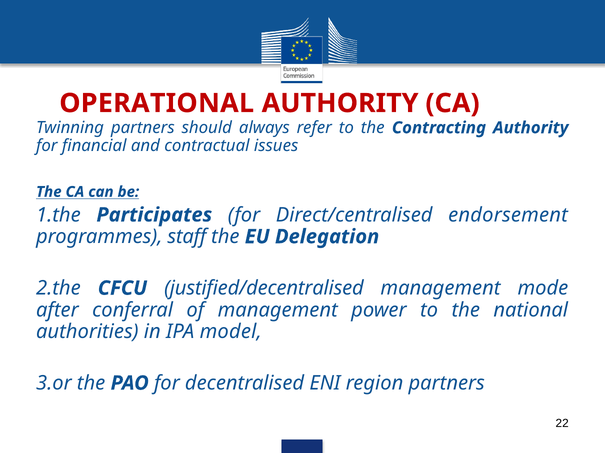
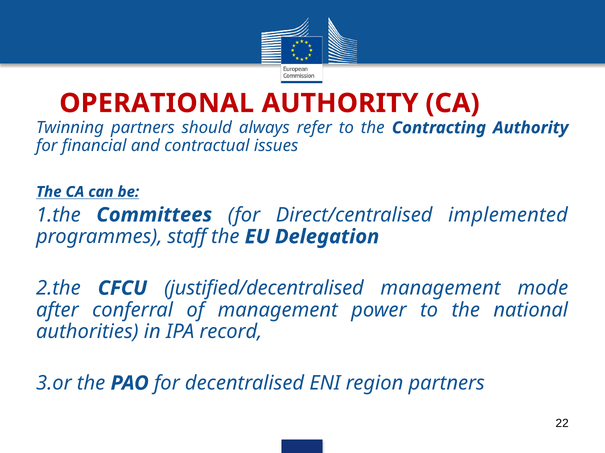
Participates: Participates -> Committees
endorsement: endorsement -> implemented
model: model -> record
